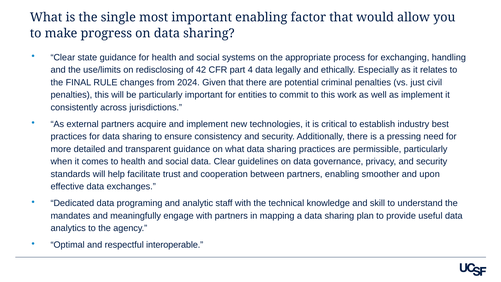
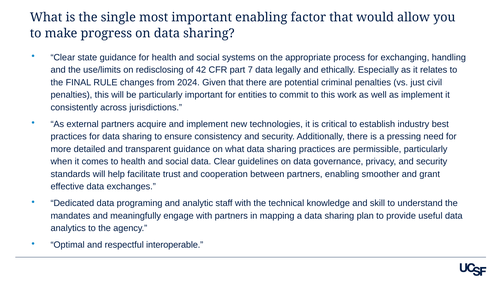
4: 4 -> 7
upon: upon -> grant
